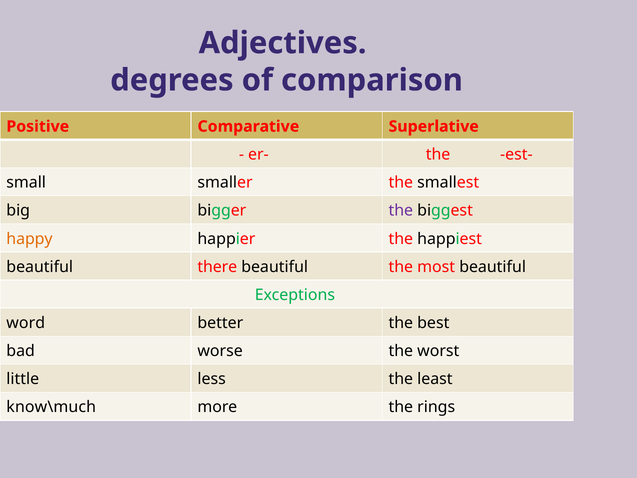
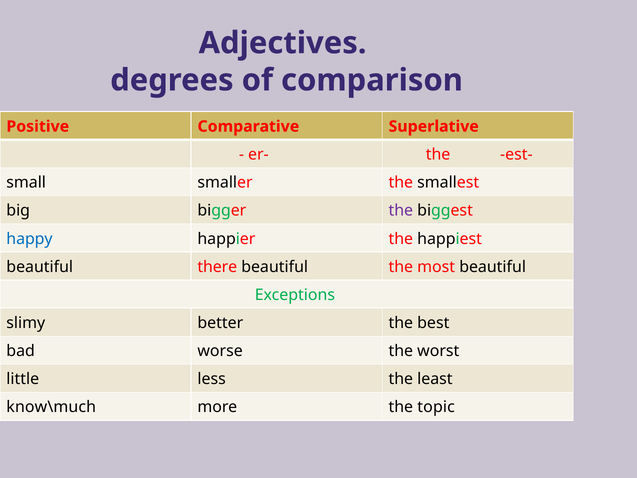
happy colour: orange -> blue
word: word -> slimy
rings: rings -> topic
